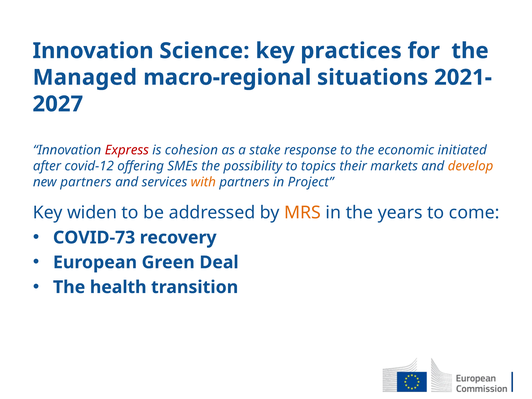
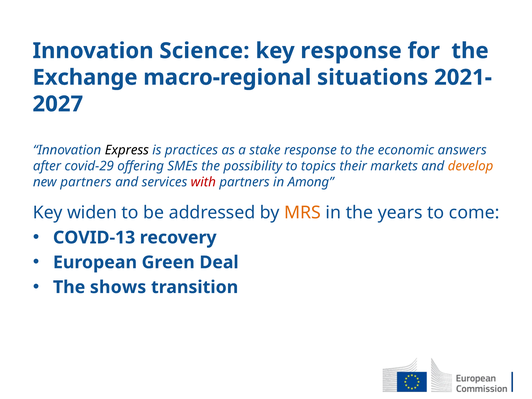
key practices: practices -> response
Managed: Managed -> Exchange
Express colour: red -> black
cohesion: cohesion -> practices
initiated: initiated -> answers
covid-12: covid-12 -> covid-29
with colour: orange -> red
Project: Project -> Among
COVID-73: COVID-73 -> COVID-13
health: health -> shows
